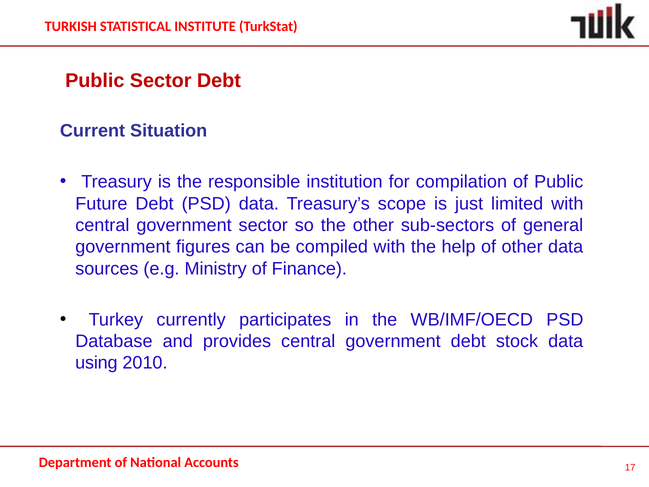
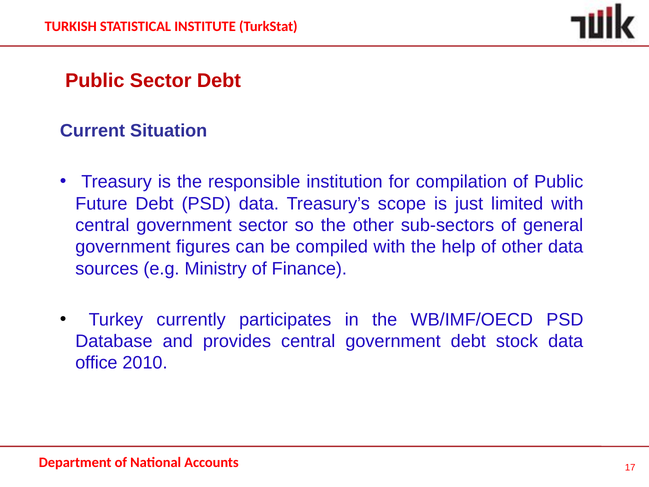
using: using -> office
